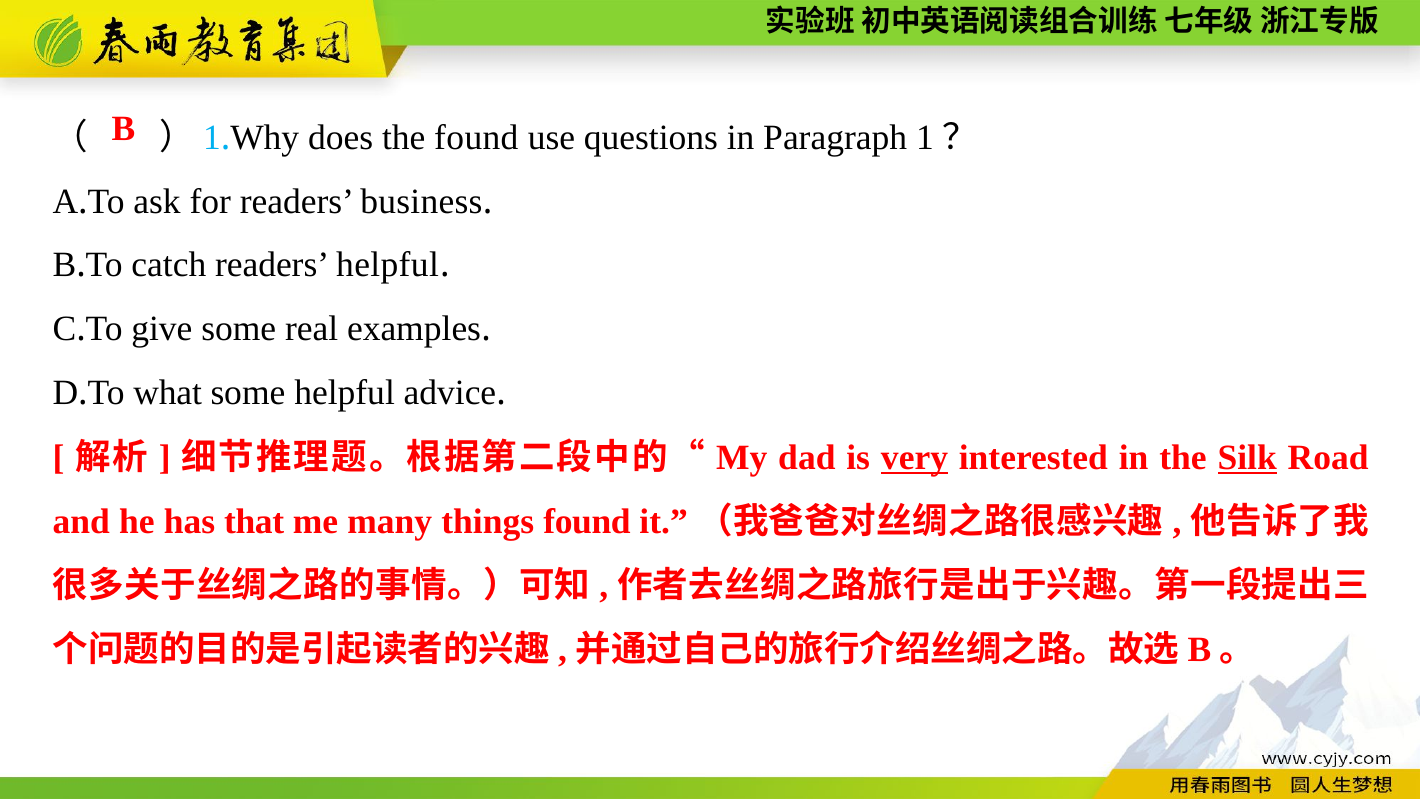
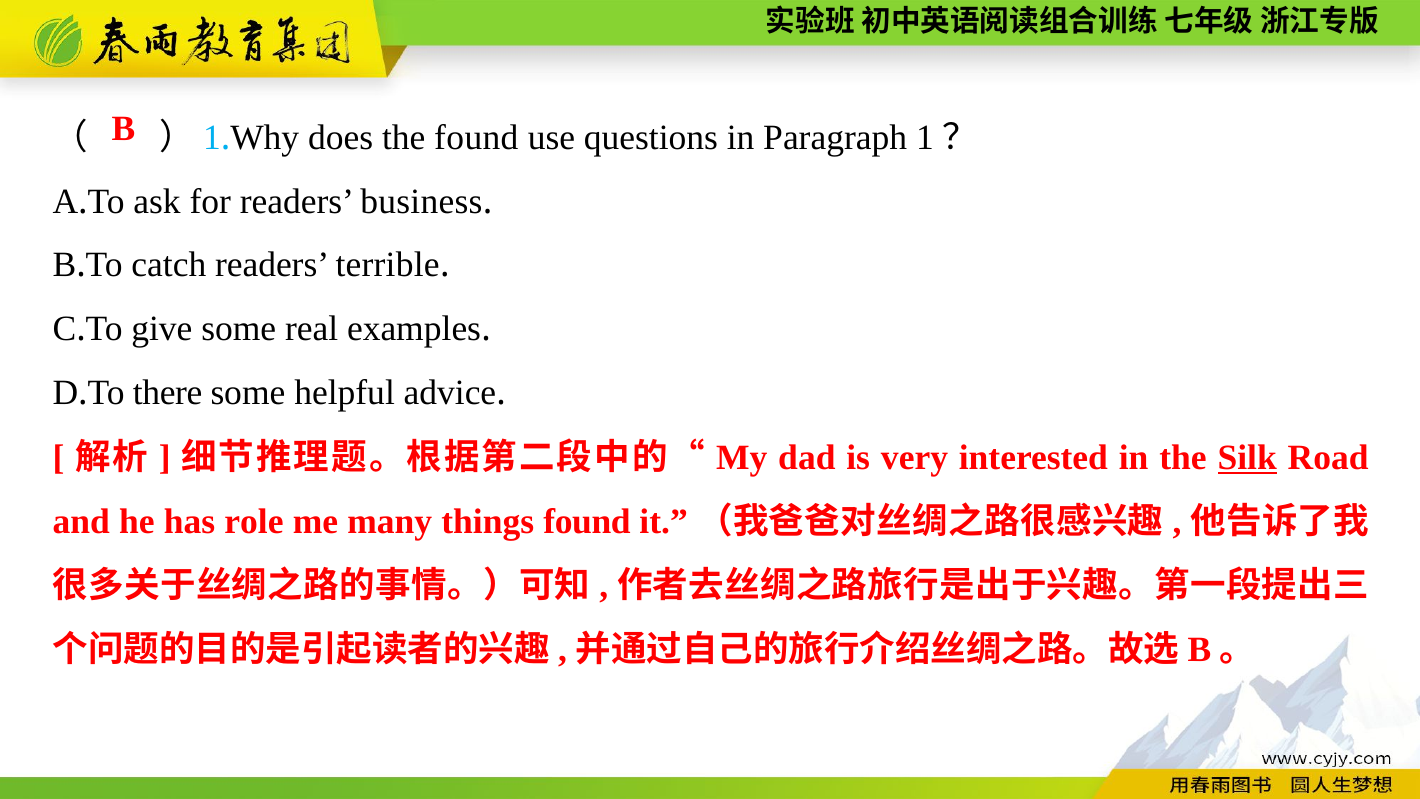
readers helpful: helpful -> terrible
what: what -> there
very underline: present -> none
that: that -> role
